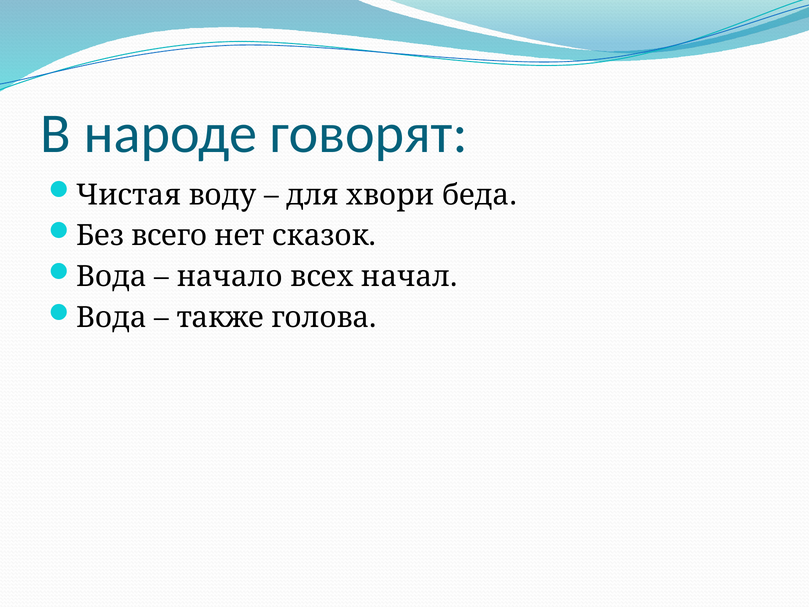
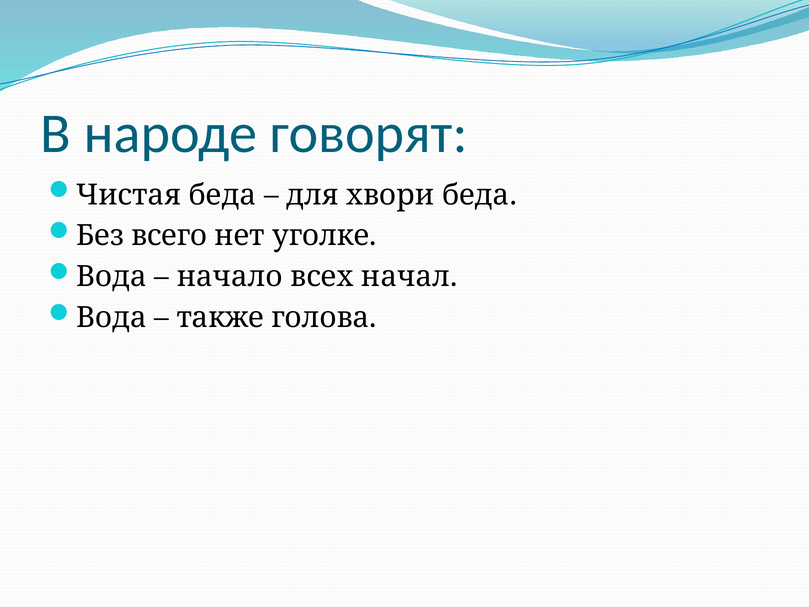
Чистая воду: воду -> беда
сказок: сказок -> уголке
